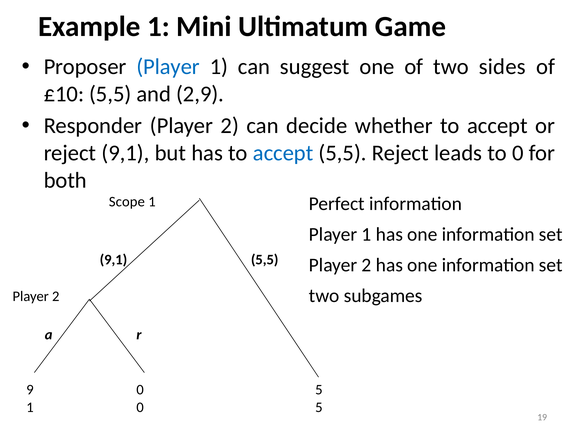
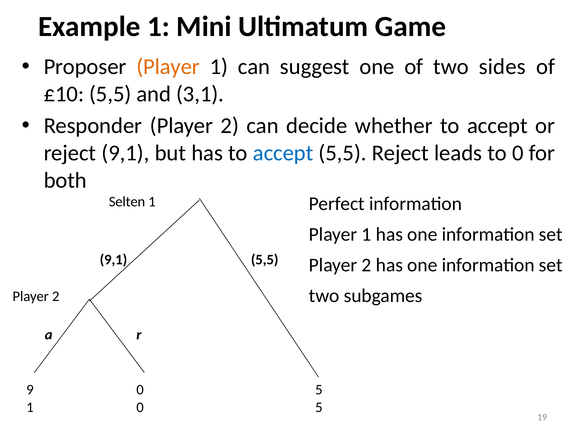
Player at (168, 67) colour: blue -> orange
2,9: 2,9 -> 3,1
Scope: Scope -> Selten
